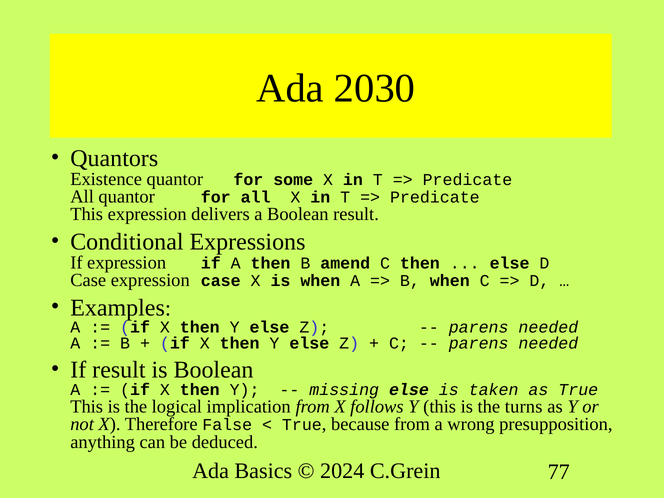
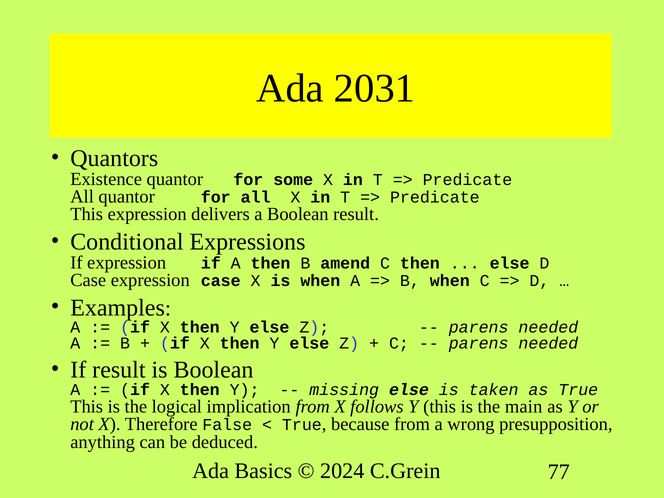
2030: 2030 -> 2031
turns: turns -> main
